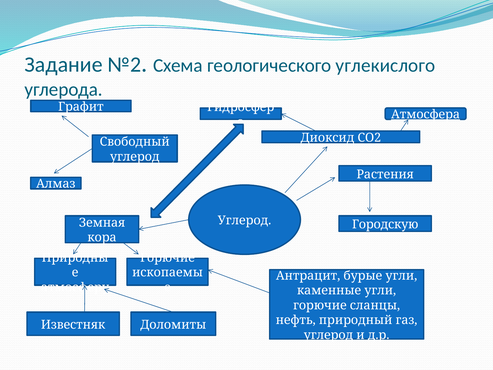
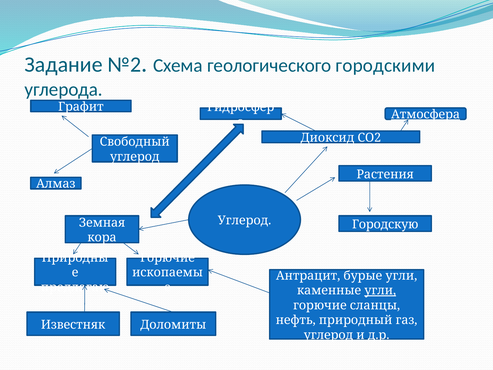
углекислого: углекислого -> городскими
атмосферу: атмосферу -> предлагаю
угли at (380, 290) underline: none -> present
